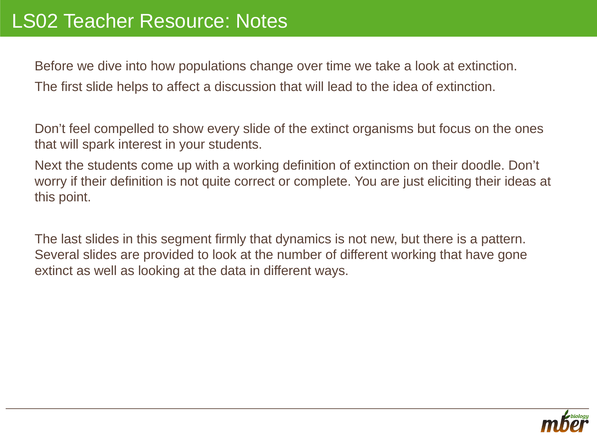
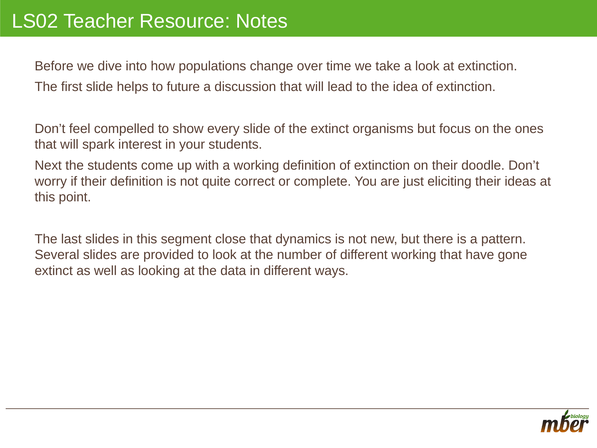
affect: affect -> future
firmly: firmly -> close
